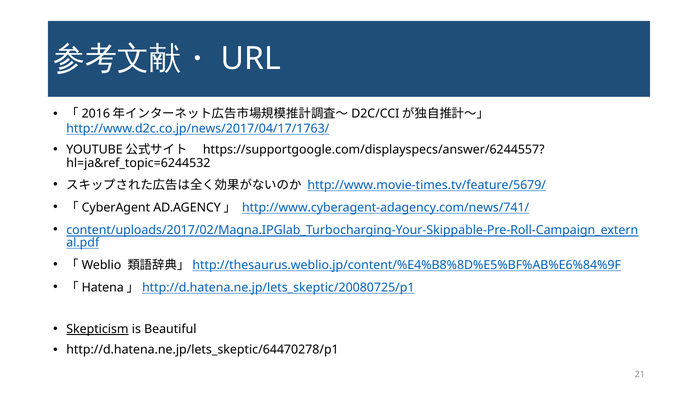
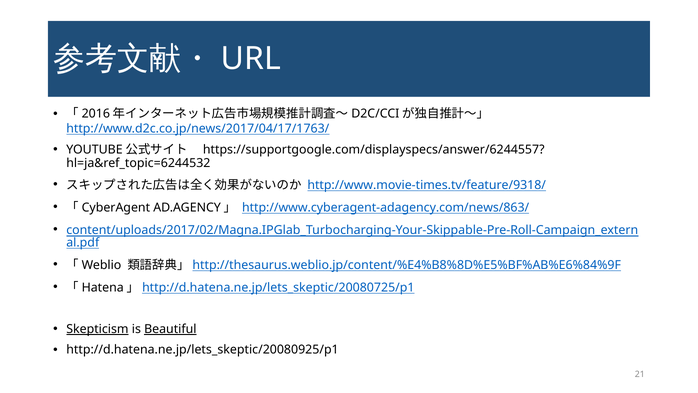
http://www.movie-times.tv/feature/5679/: http://www.movie-times.tv/feature/5679/ -> http://www.movie-times.tv/feature/9318/
http://www.cyberagent-adagency.com/news/741/: http://www.cyberagent-adagency.com/news/741/ -> http://www.cyberagent-adagency.com/news/863/
Beautiful underline: none -> present
http://d.hatena.ne.jp/lets_skeptic/64470278/p1: http://d.hatena.ne.jp/lets_skeptic/64470278/p1 -> http://d.hatena.ne.jp/lets_skeptic/20080925/p1
